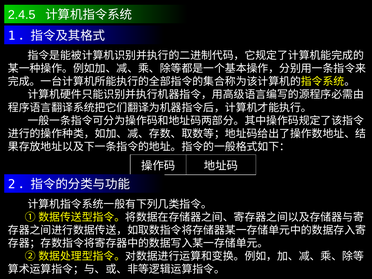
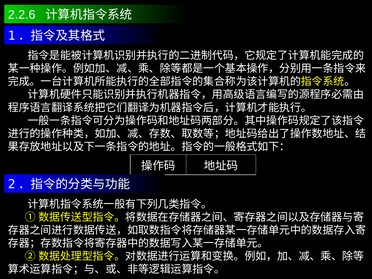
2.4.5: 2.4.5 -> 2.2.6
